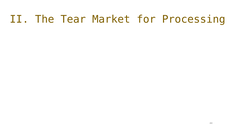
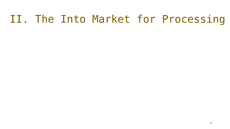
Tear: Tear -> Into
